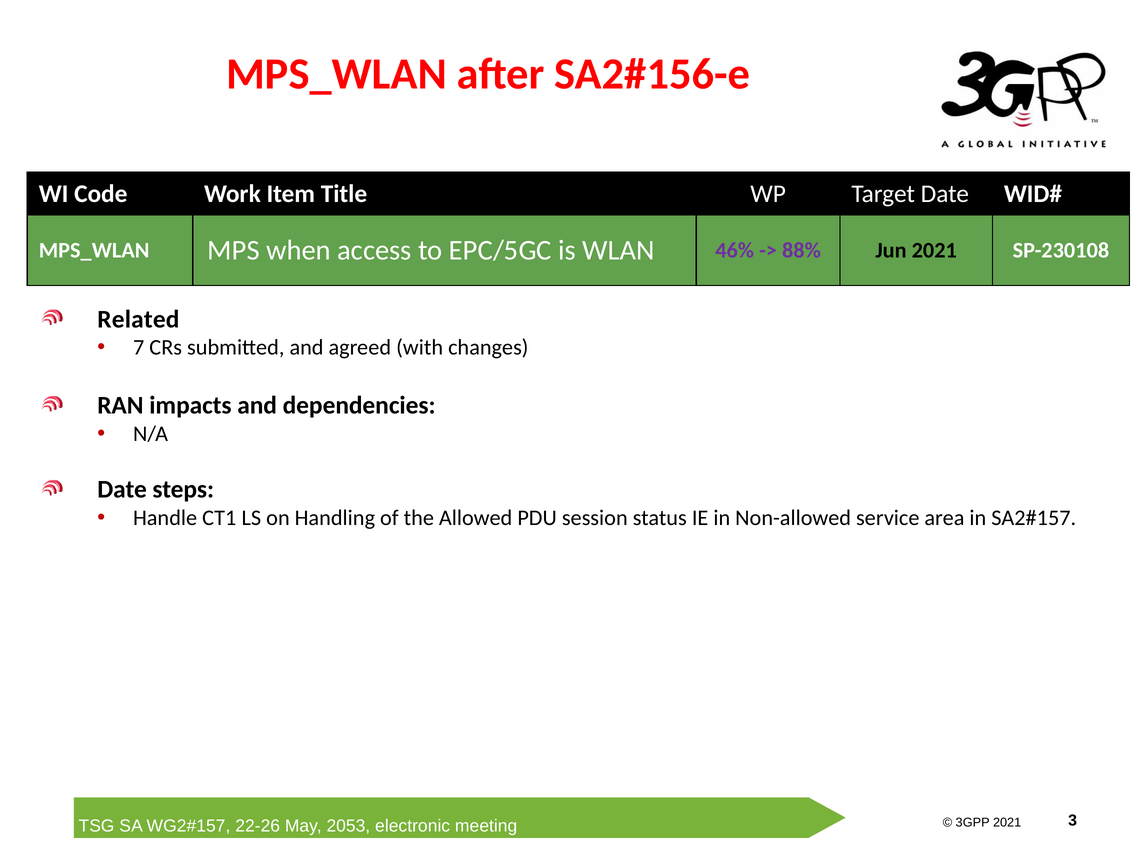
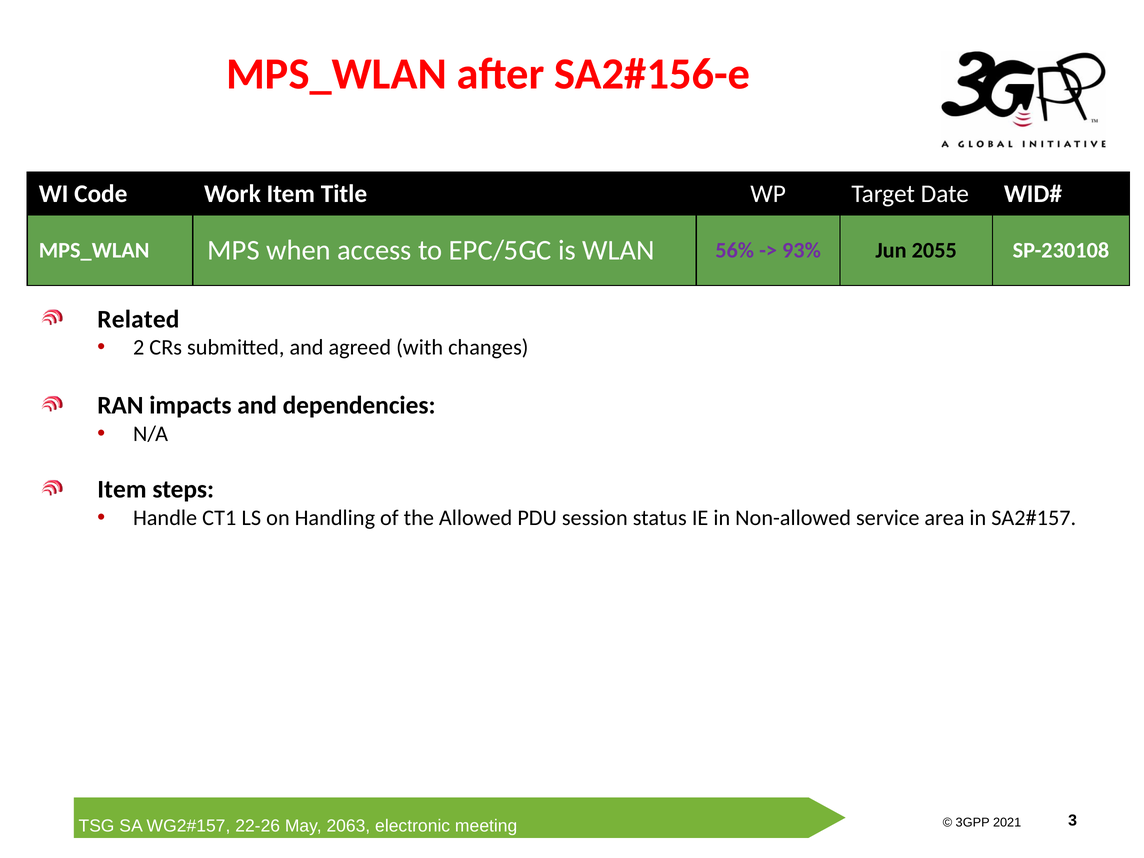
46%: 46% -> 56%
88%: 88% -> 93%
Jun 2021: 2021 -> 2055
7: 7 -> 2
Date at (122, 489): Date -> Item
2053: 2053 -> 2063
